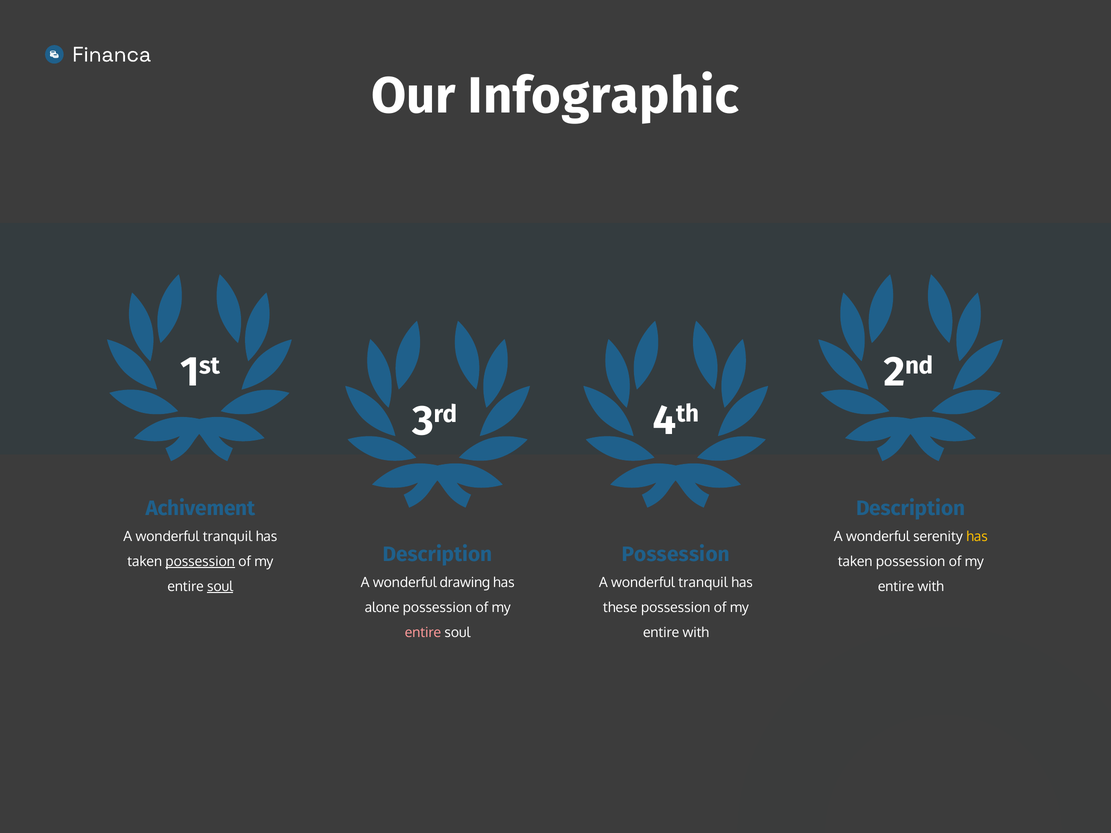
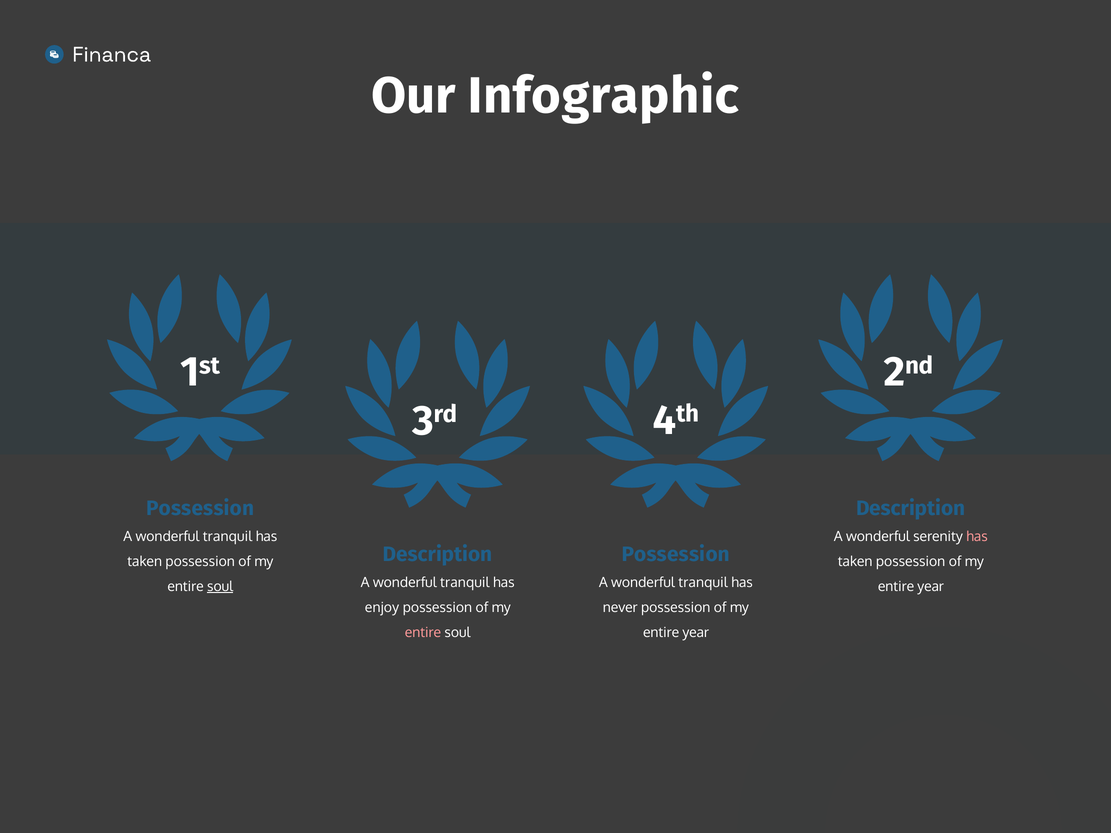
Achivement at (200, 508): Achivement -> Possession
has at (977, 537) colour: yellow -> pink
possession at (200, 562) underline: present -> none
drawing at (465, 583): drawing -> tranquil
with at (931, 587): with -> year
alone: alone -> enjoy
these: these -> never
with at (696, 633): with -> year
